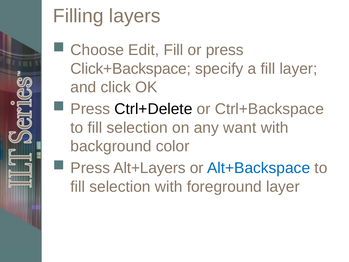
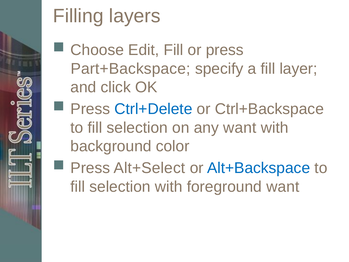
Click+Backspace: Click+Backspace -> Part+Backspace
Ctrl+Delete colour: black -> blue
Alt+Layers: Alt+Layers -> Alt+Select
foreground layer: layer -> want
